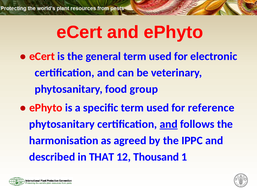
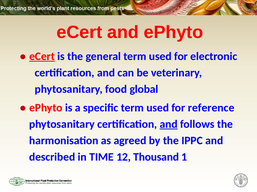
eCert at (42, 57) underline: none -> present
group: group -> global
THAT: THAT -> TIME
